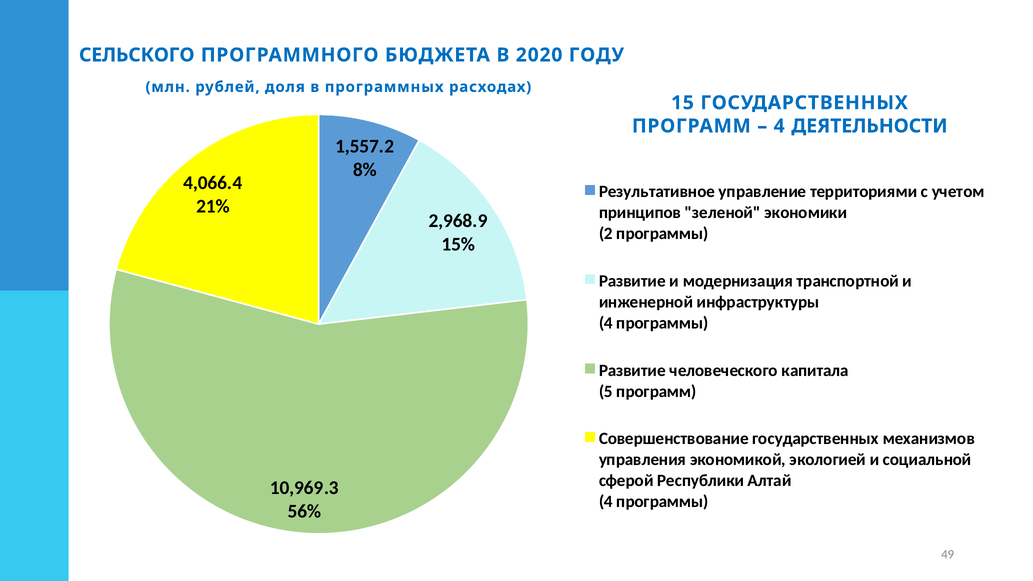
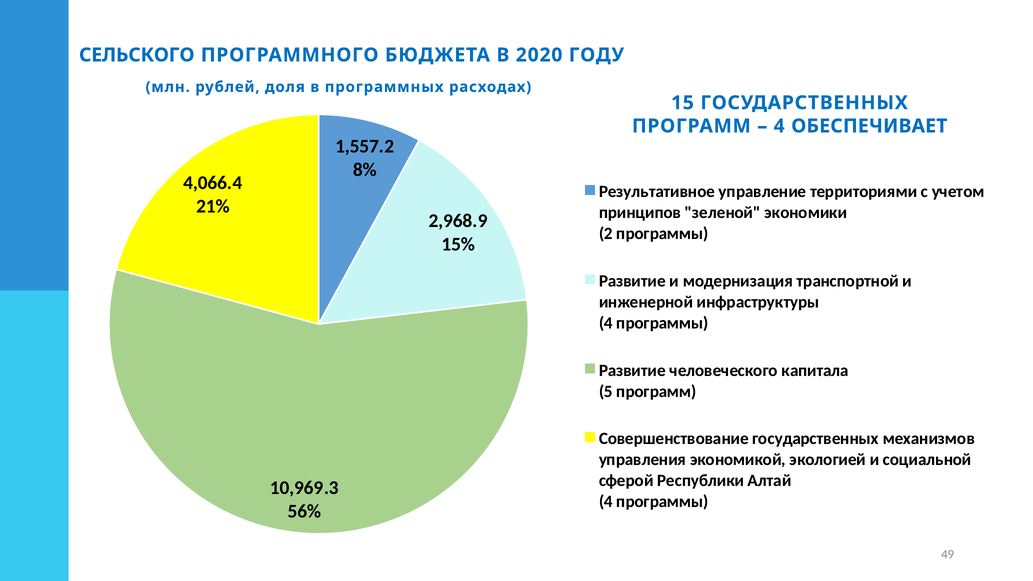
ДЕЯТЕЛЬНОСТИ: ДЕЯТЕЛЬНОСТИ -> ОБЕСПЕЧИВАЕТ
